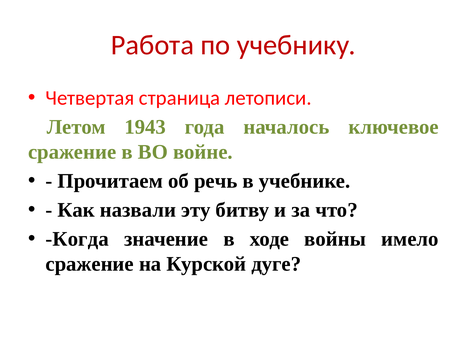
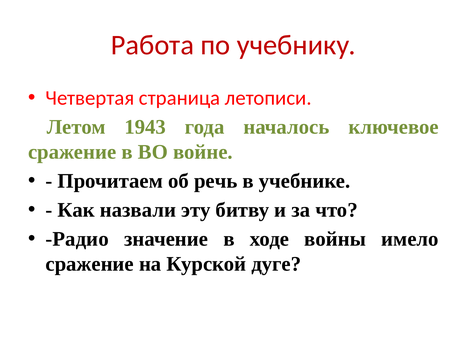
Когда: Когда -> Радио
